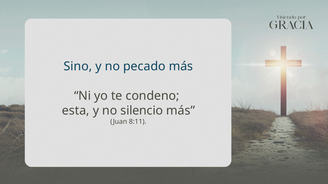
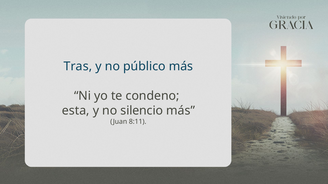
Sino: Sino -> Tras
pecado: pecado -> público
